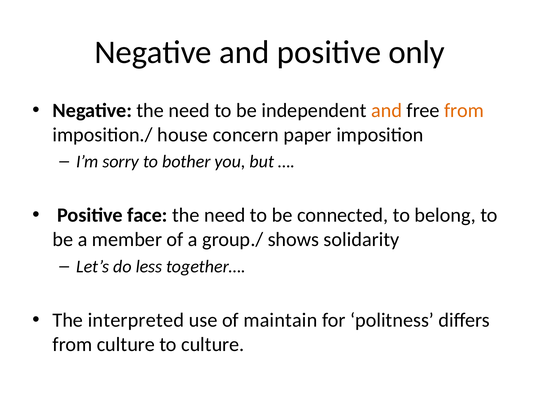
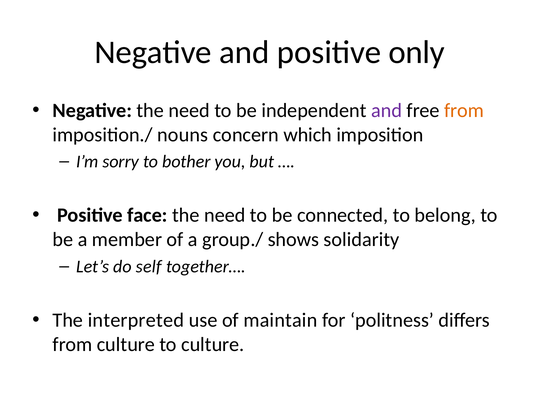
and at (387, 111) colour: orange -> purple
house: house -> nouns
paper: paper -> which
less: less -> self
